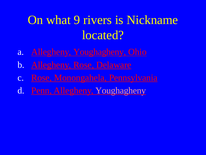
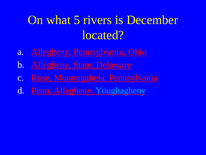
9: 9 -> 5
Nickname: Nickname -> December
Youghagheny at (100, 52): Youghagheny -> Pennsylvania
Allegheny Rose: Rose -> State
Youghagheny at (121, 90) colour: pink -> light blue
